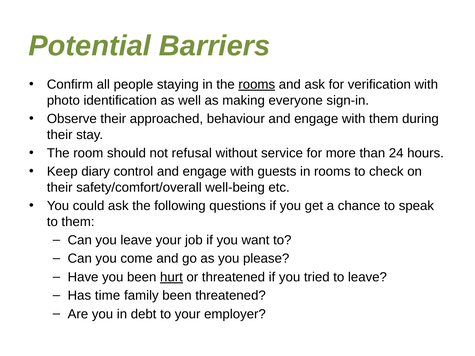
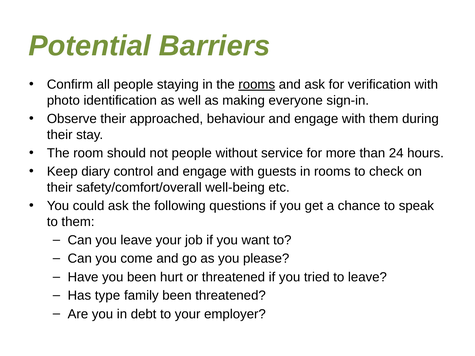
not refusal: refusal -> people
hurt underline: present -> none
time: time -> type
